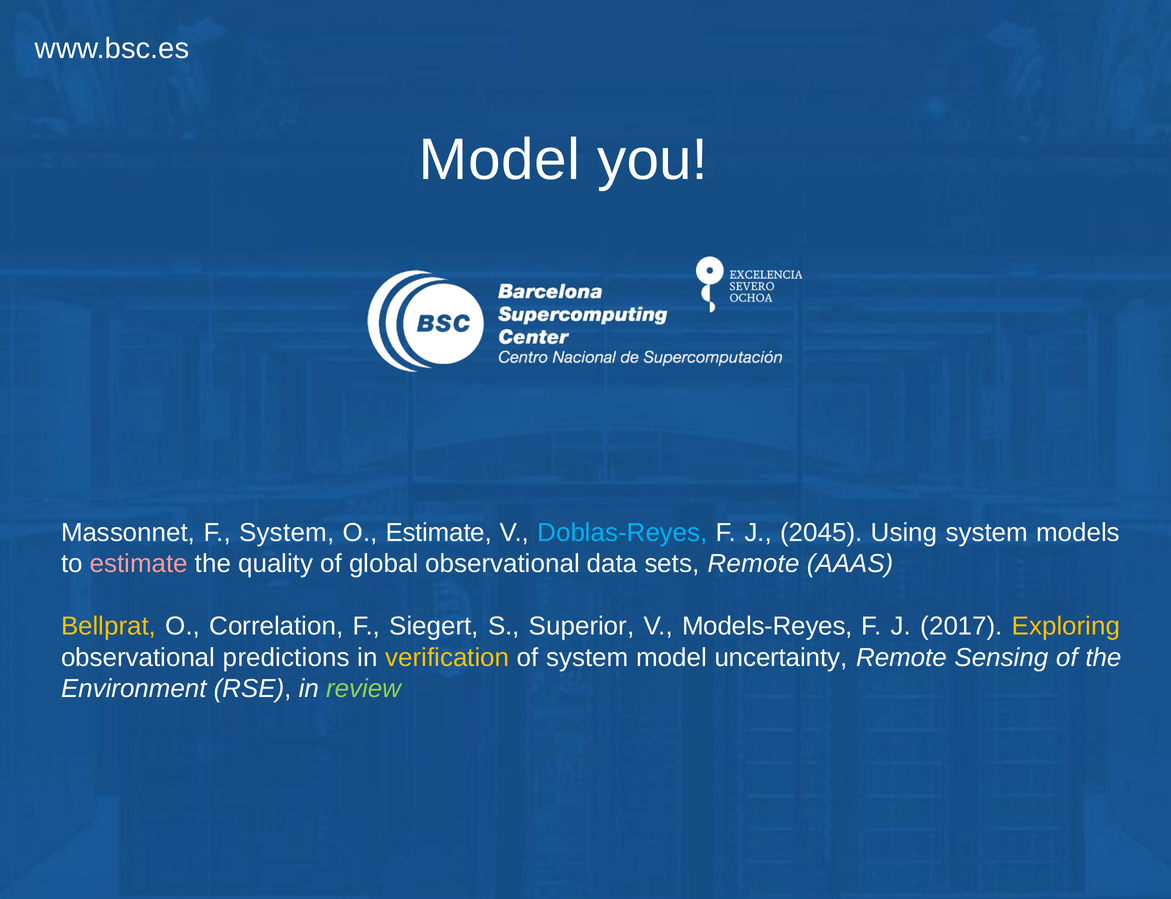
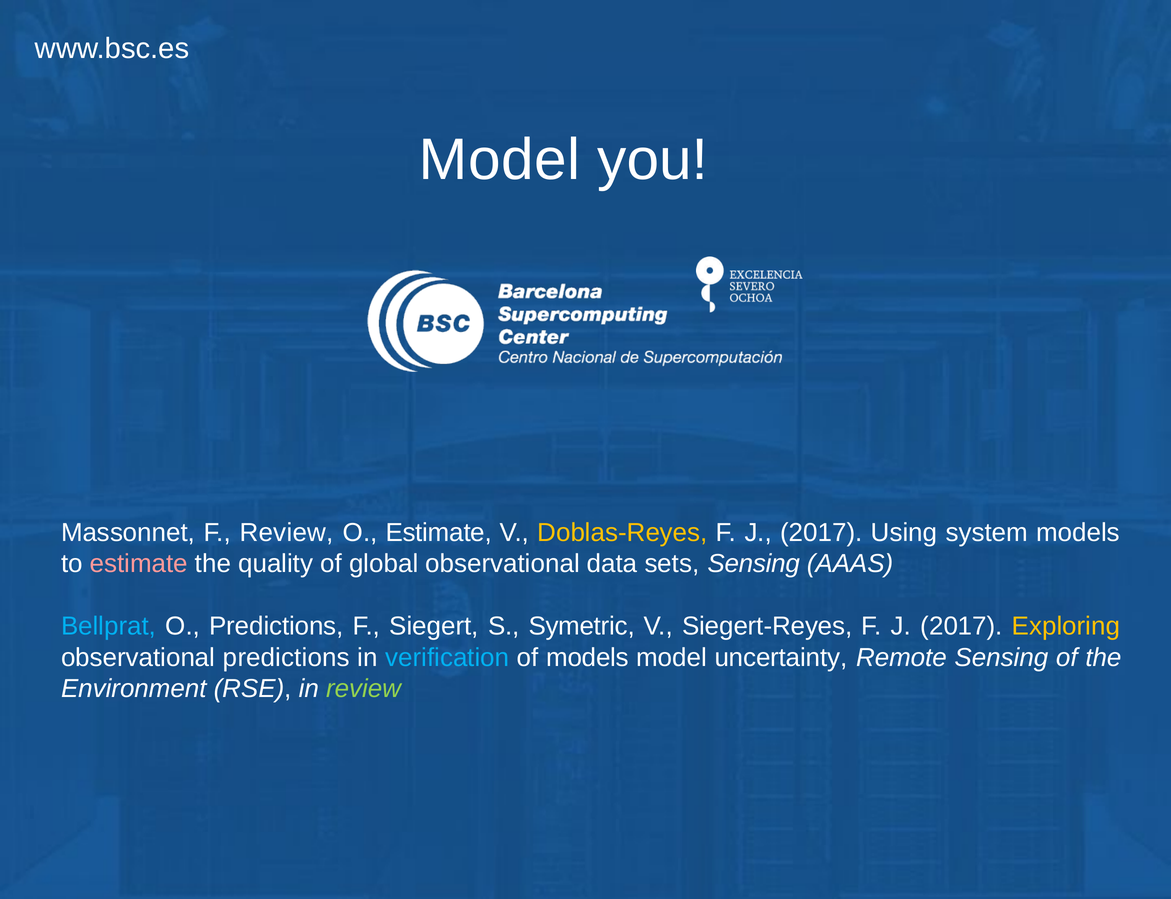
F System: System -> Review
Doblas-Reyes colour: light blue -> yellow
2045 at (821, 533): 2045 -> 2017
sets Remote: Remote -> Sensing
Bellprat colour: yellow -> light blue
O Correlation: Correlation -> Predictions
Superior: Superior -> Symetric
Models-Reyes: Models-Reyes -> Siegert-Reyes
verification colour: yellow -> light blue
of system: system -> models
